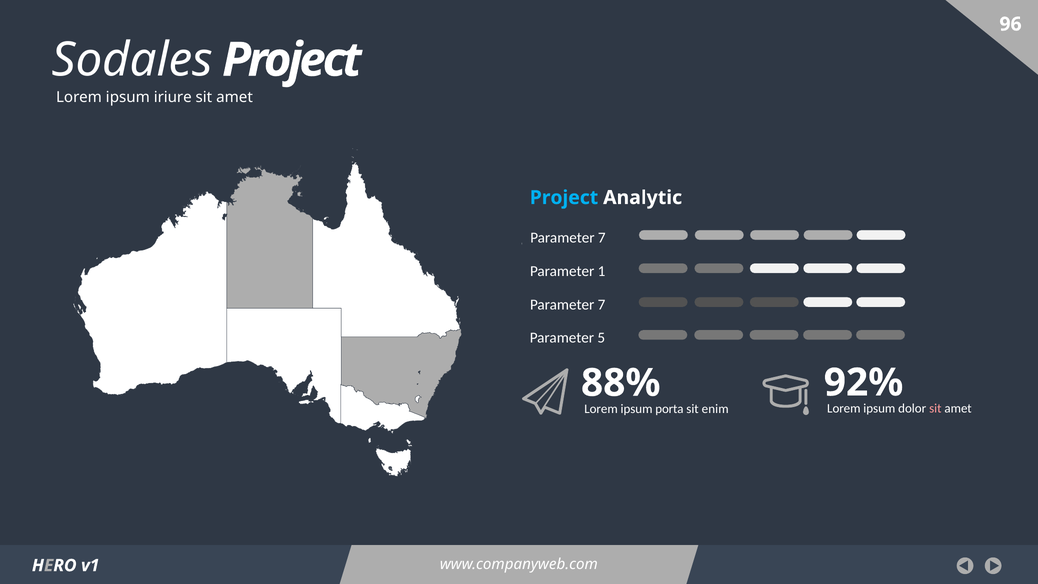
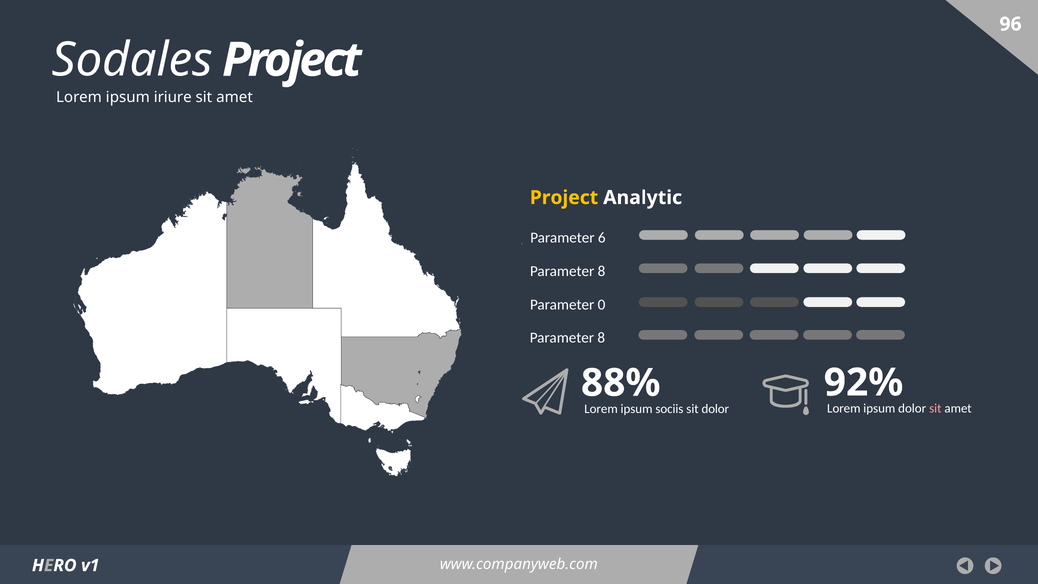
Project at (564, 198) colour: light blue -> yellow
7 at (602, 238): 7 -> 6
1 at (602, 271): 1 -> 8
7 at (602, 305): 7 -> 0
5 at (601, 338): 5 -> 8
porta: porta -> sociis
sit enim: enim -> dolor
